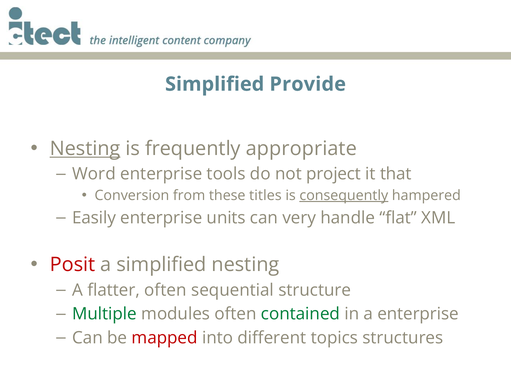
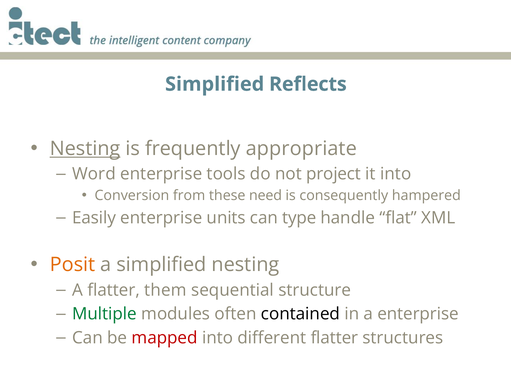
Provide: Provide -> Reflects
it that: that -> into
titles: titles -> need
consequently underline: present -> none
very: very -> type
Posit colour: red -> orange
flatter often: often -> them
contained colour: green -> black
different topics: topics -> flatter
